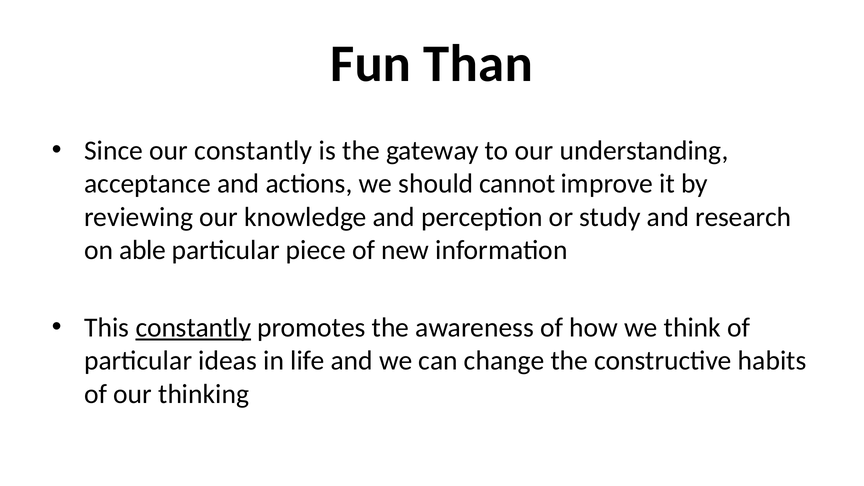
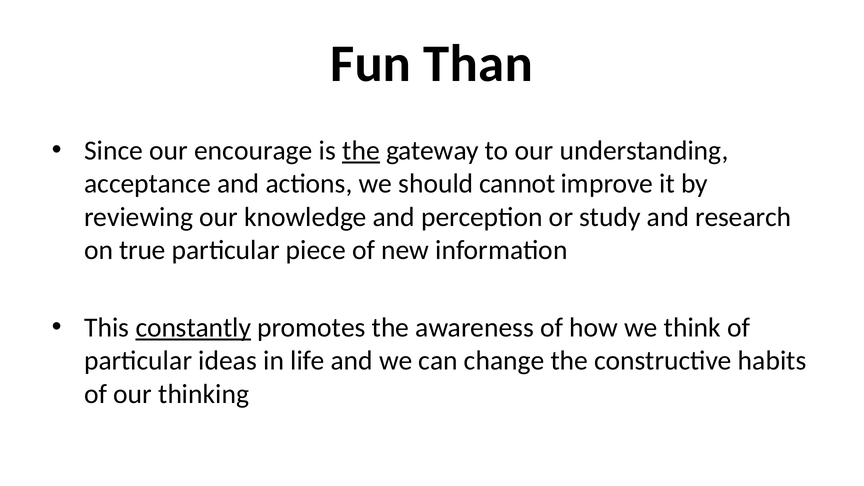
our constantly: constantly -> encourage
the at (361, 151) underline: none -> present
able: able -> true
